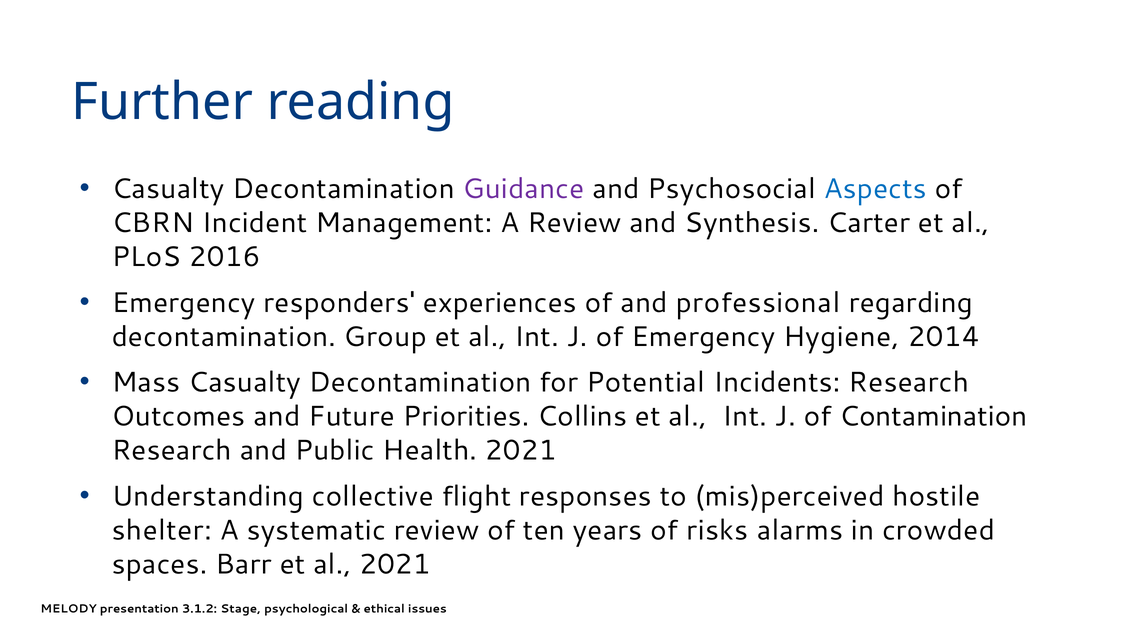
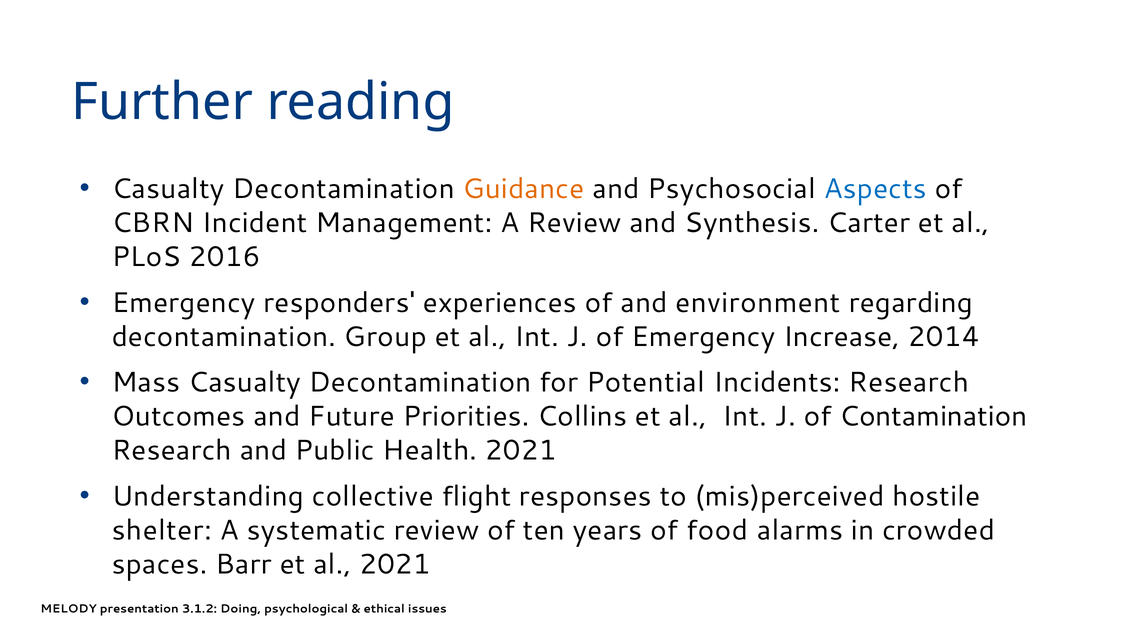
Guidance colour: purple -> orange
professional: professional -> environment
Hygiene: Hygiene -> Increase
risks: risks -> food
Stage: Stage -> Doing
